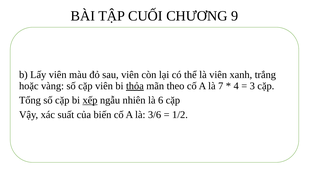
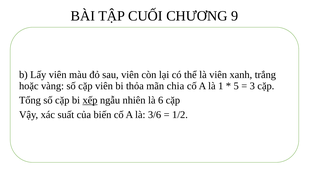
thỏa at (135, 86) underline: present -> none
mãn theo: theo -> chia
7 at (221, 86): 7 -> 1
4: 4 -> 5
